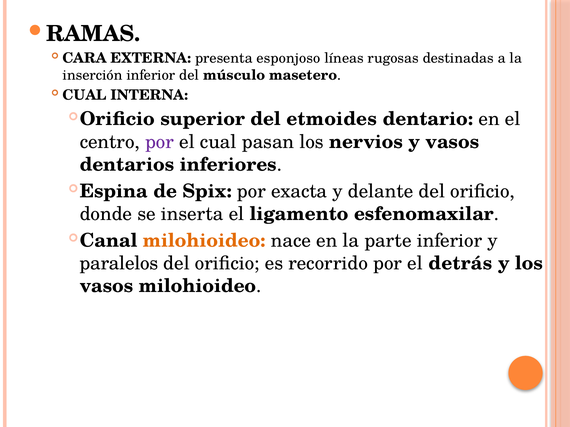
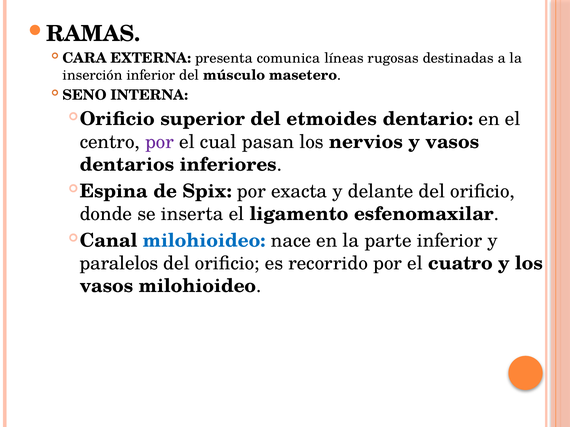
esponjoso: esponjoso -> comunica
CUAL at (85, 95): CUAL -> SENO
milohioideo at (204, 241) colour: orange -> blue
detrás: detrás -> cuatro
